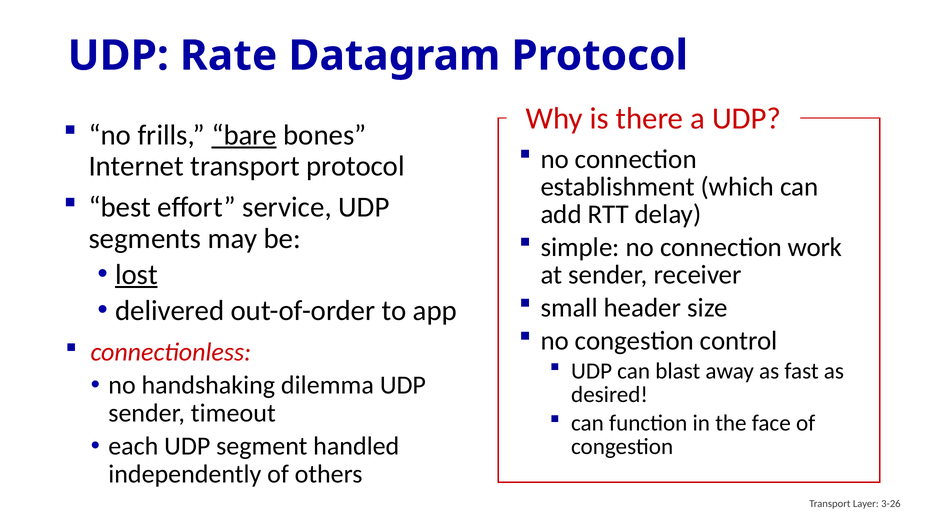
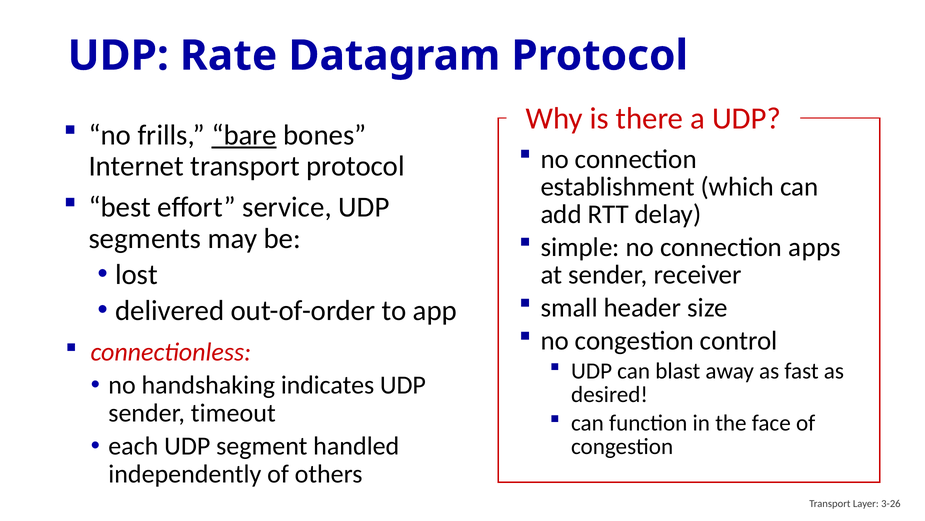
work: work -> apps
lost underline: present -> none
dilemma: dilemma -> indicates
